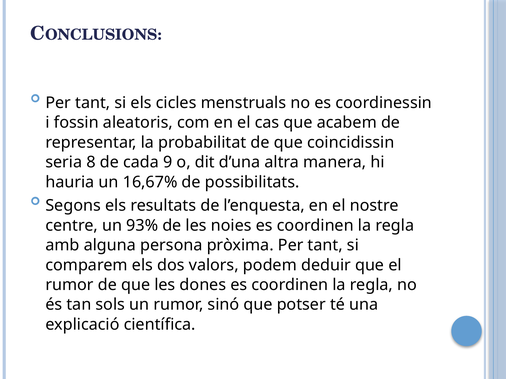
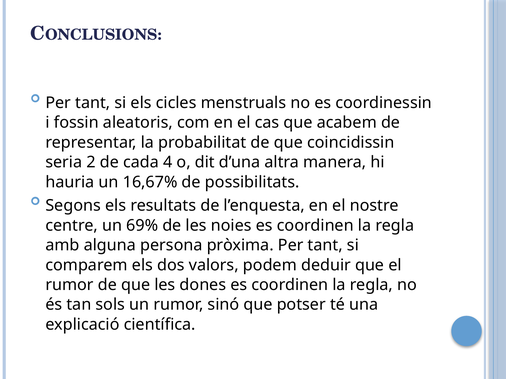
8: 8 -> 2
9: 9 -> 4
93%: 93% -> 69%
